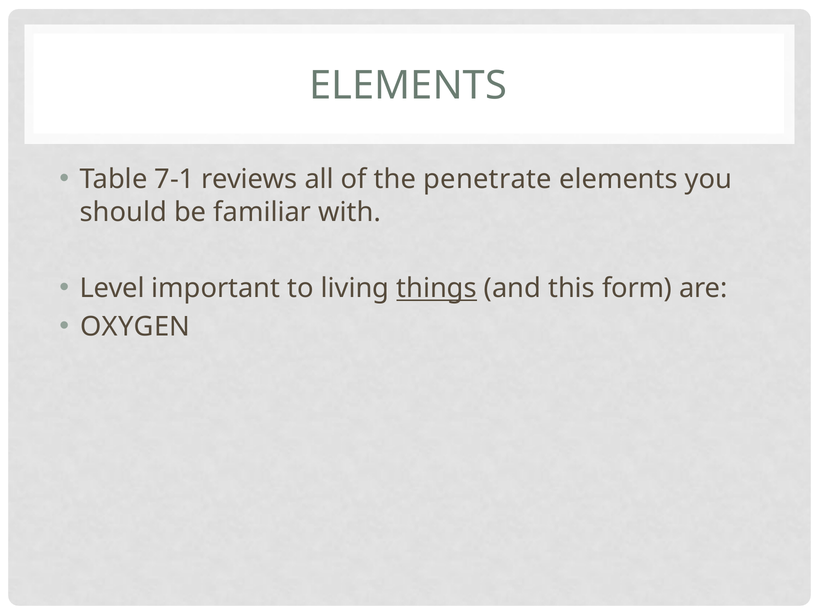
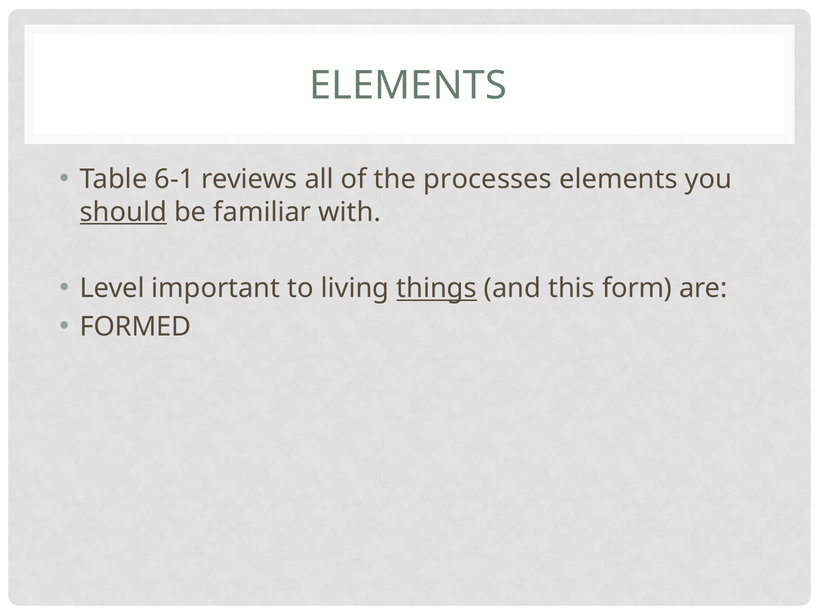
7-1: 7-1 -> 6-1
penetrate: penetrate -> processes
should underline: none -> present
OXYGEN: OXYGEN -> FORMED
